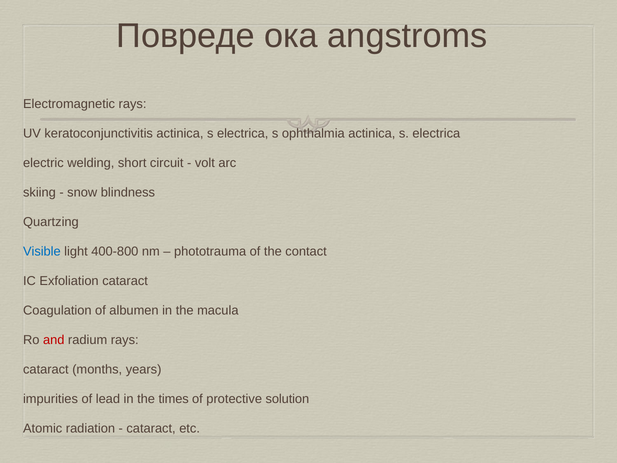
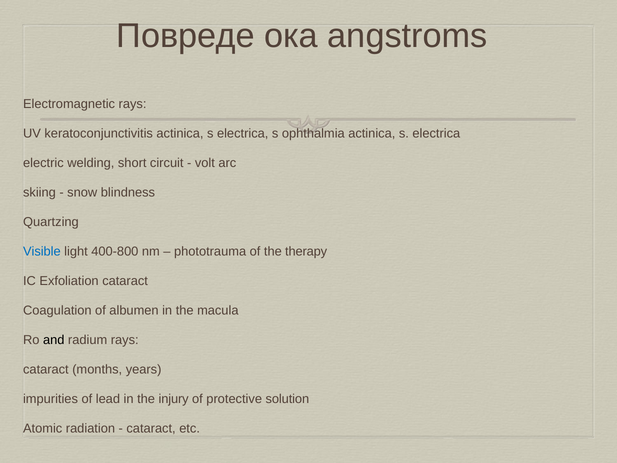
contact: contact -> therapy
and colour: red -> black
times: times -> injury
